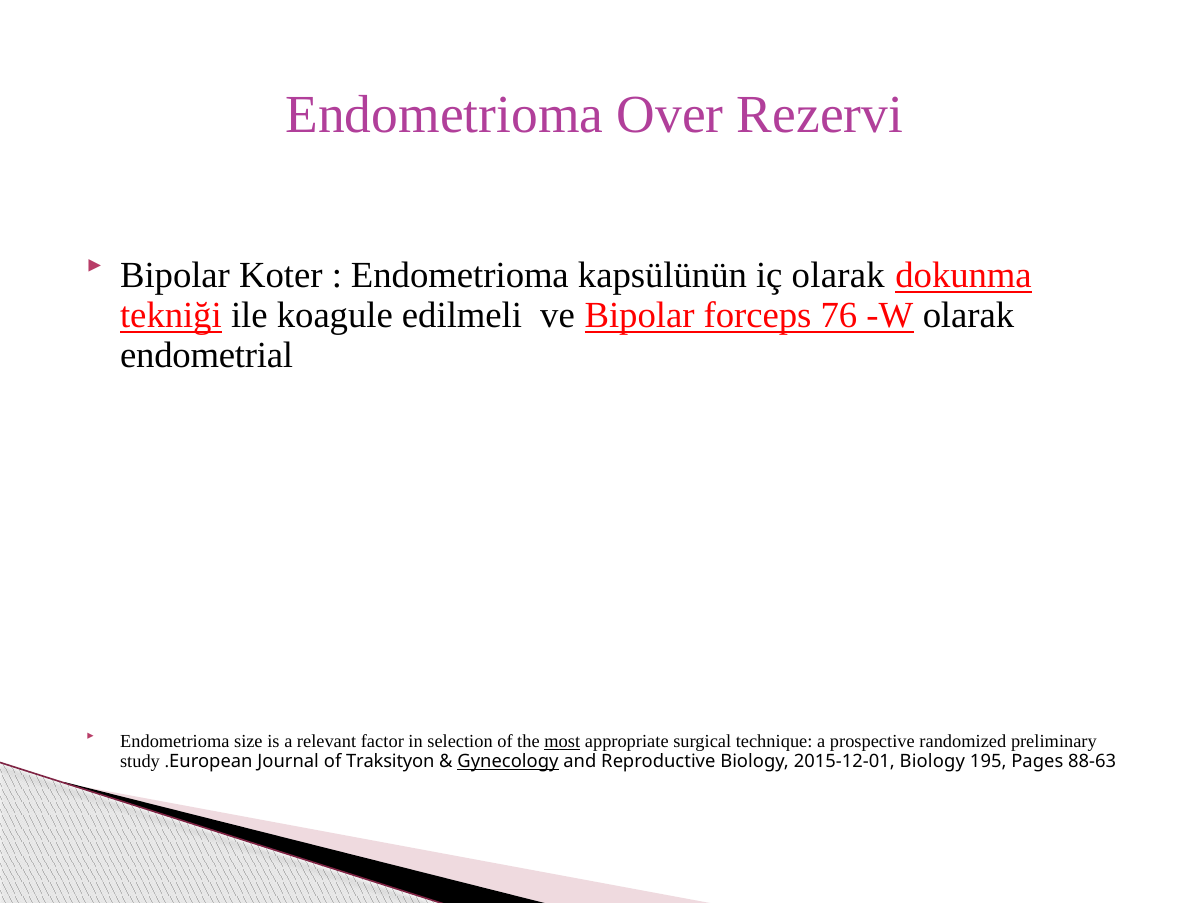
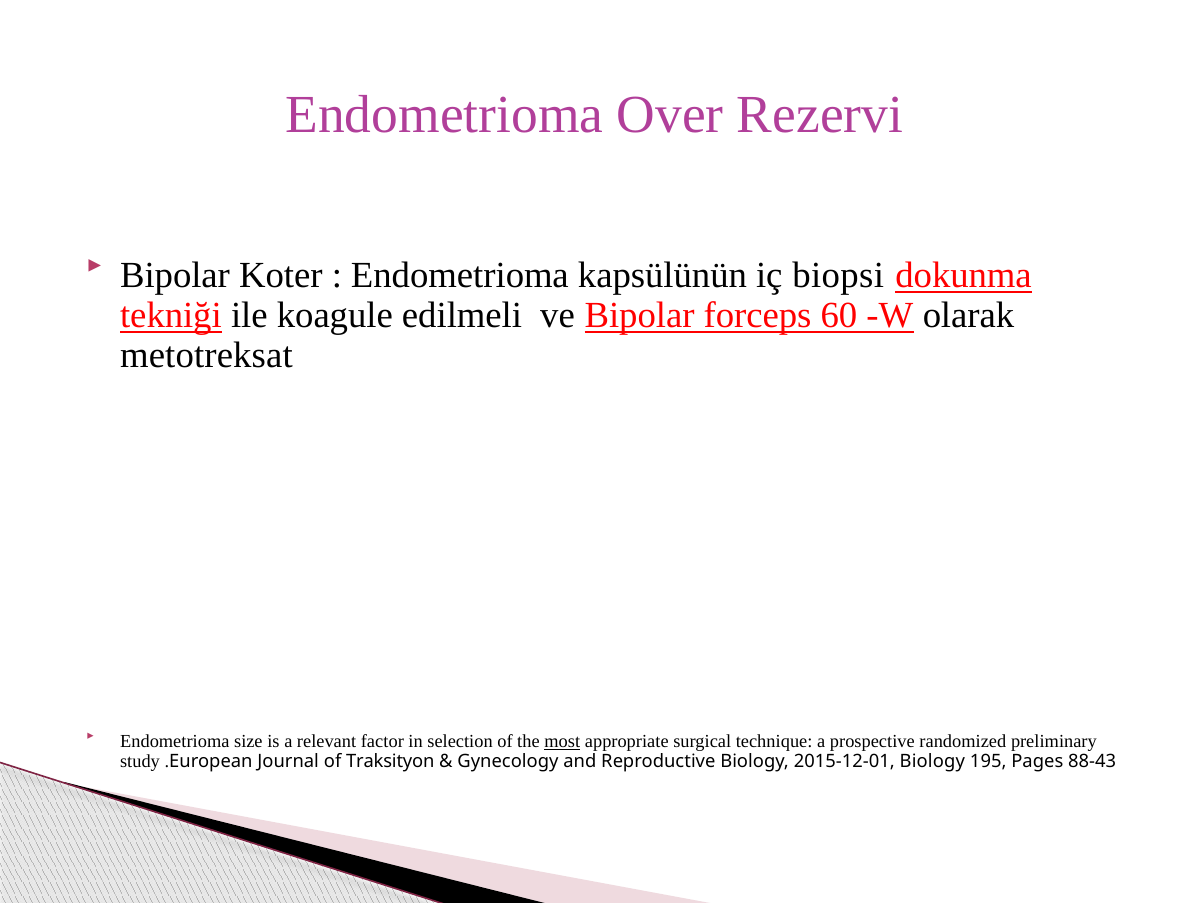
iç olarak: olarak -> biopsi
76: 76 -> 60
endometrial: endometrial -> metotreksat
Gynecology underline: present -> none
88-63: 88-63 -> 88-43
